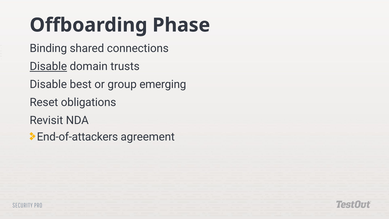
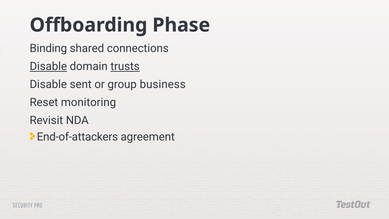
trusts underline: none -> present
best: best -> sent
emerging: emerging -> business
obligations: obligations -> monitoring
